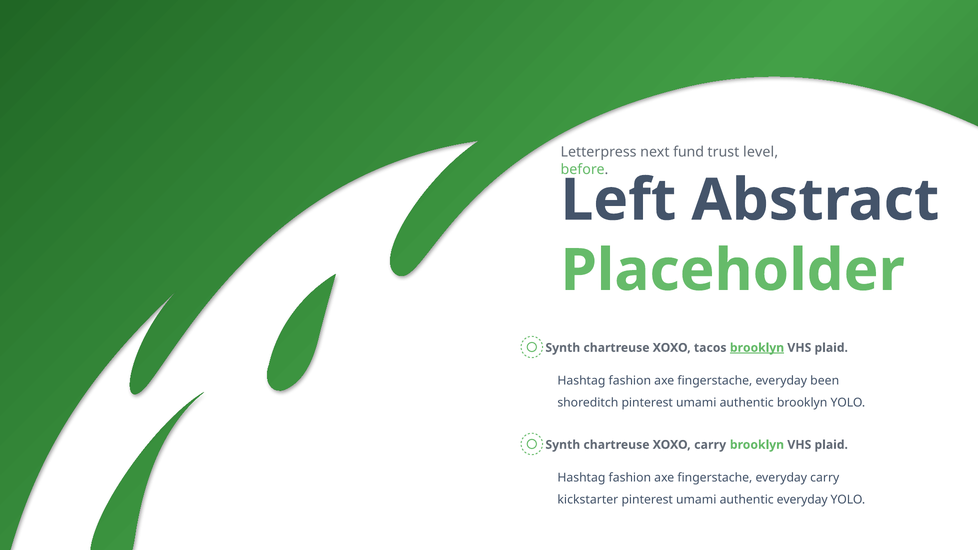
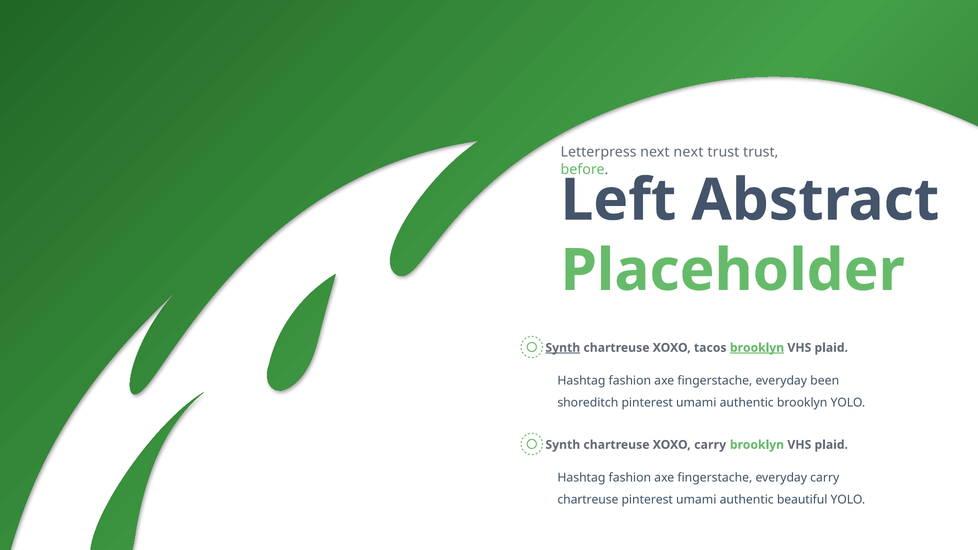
next fund: fund -> next
trust level: level -> trust
Synth at (563, 348) underline: none -> present
kickstarter at (588, 500): kickstarter -> chartreuse
authentic everyday: everyday -> beautiful
